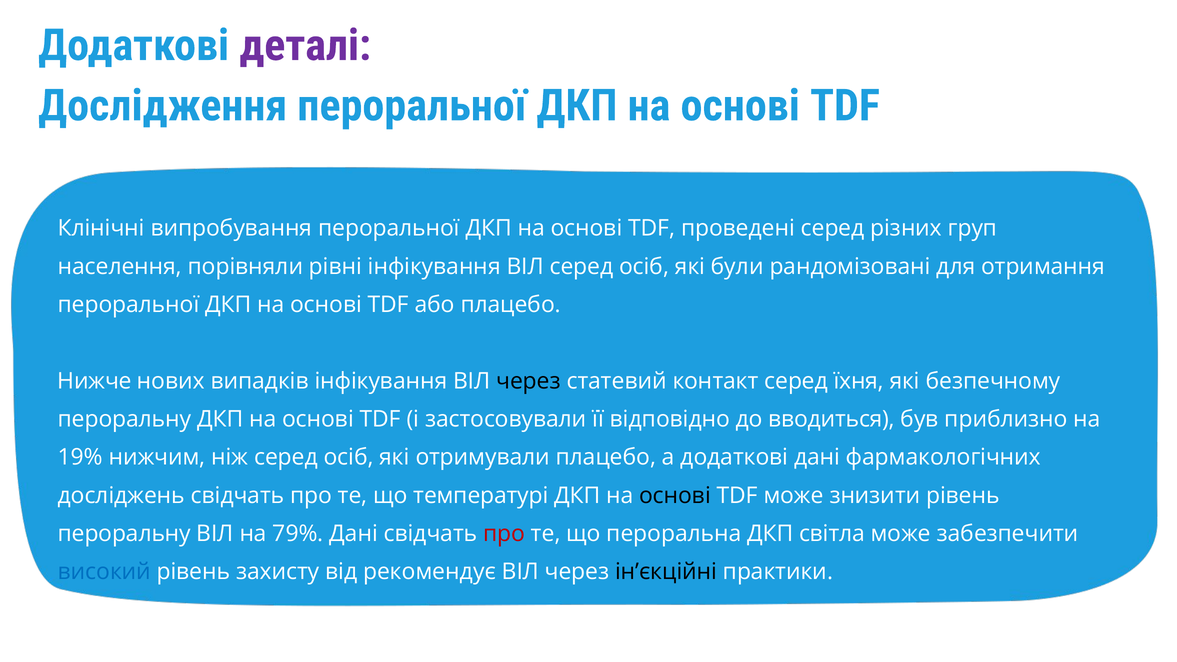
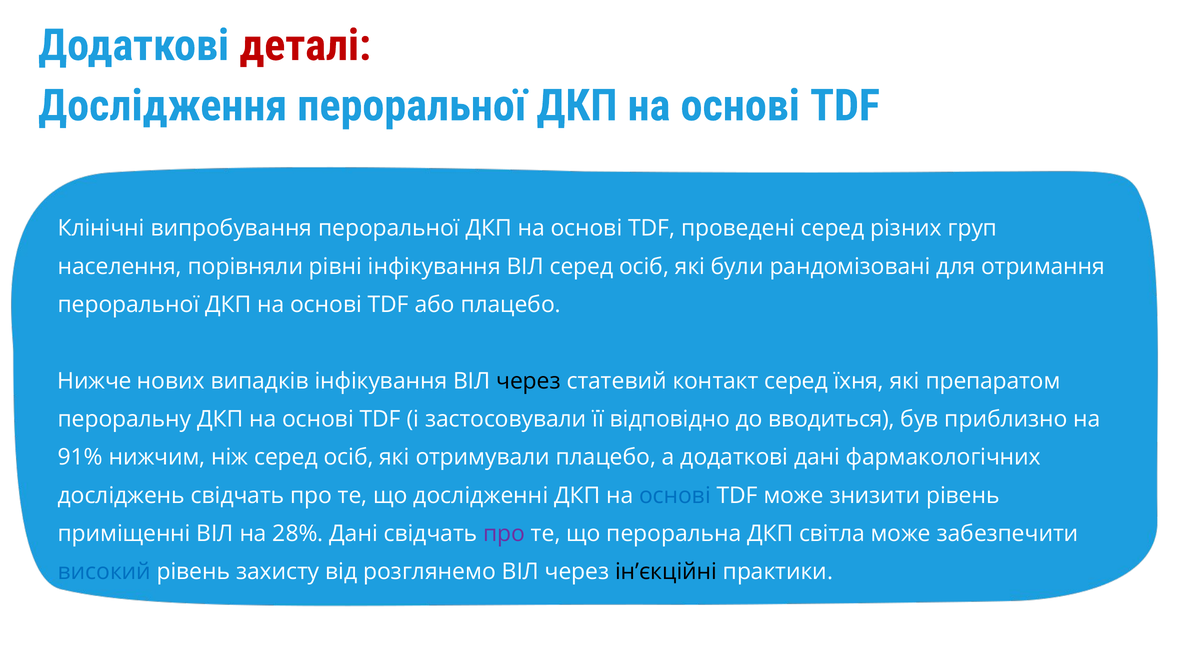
деталі colour: purple -> red
безпечному: безпечному -> препаратом
19%: 19% -> 91%
температурі: температурі -> дослідженні
основі at (675, 495) colour: black -> blue
пероральну at (124, 534): пероральну -> приміщенні
79%: 79% -> 28%
про at (504, 534) colour: red -> purple
рекомендує: рекомендує -> розглянемо
